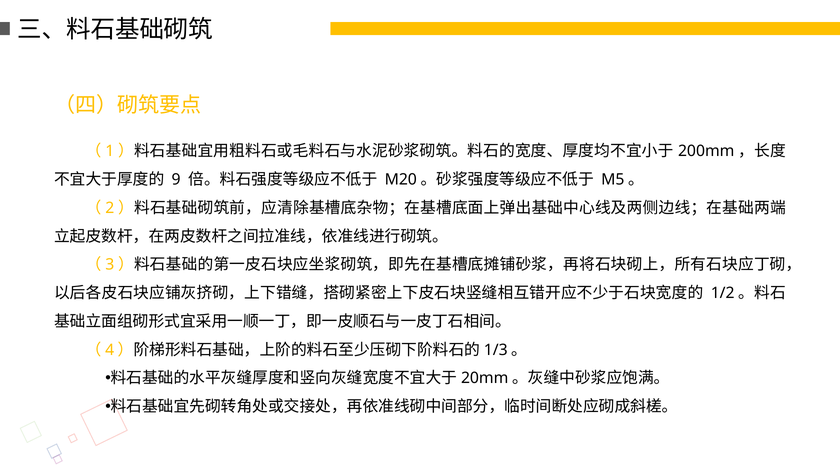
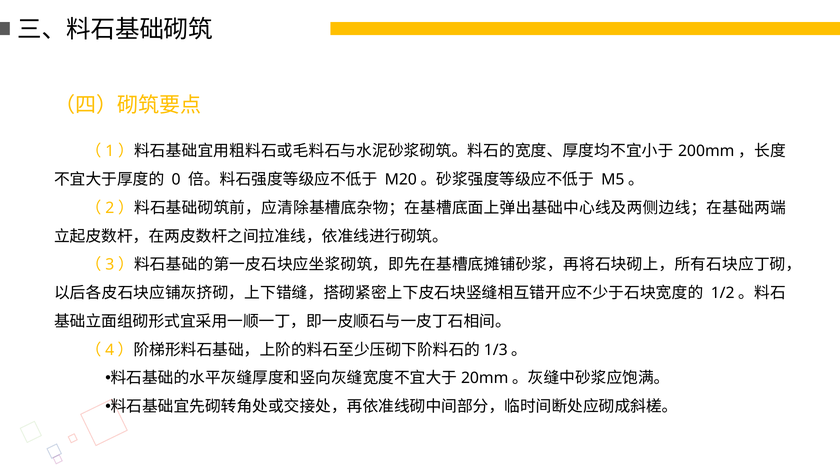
9: 9 -> 0
